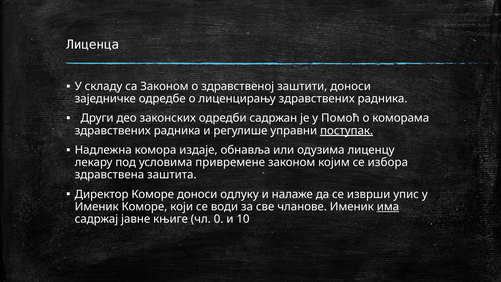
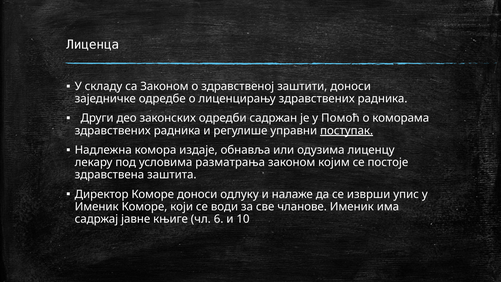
привремене: привремене -> разматрања
избора: избора -> постоје
има underline: present -> none
0: 0 -> 6
